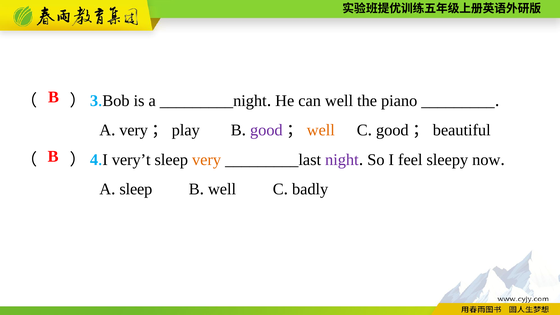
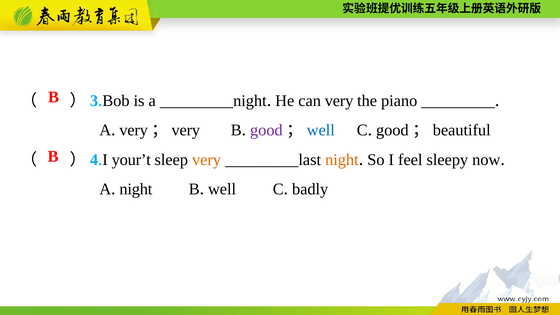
can well: well -> very
play at (186, 130): play -> very
well at (321, 130) colour: orange -> blue
very’t: very’t -> your’t
night at (342, 160) colour: purple -> orange
sleep at (136, 189): sleep -> night
